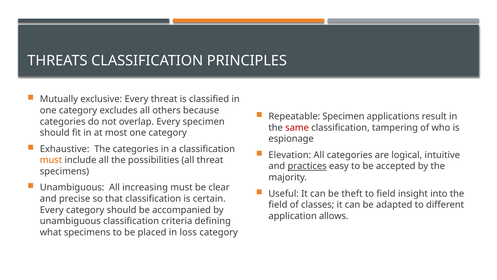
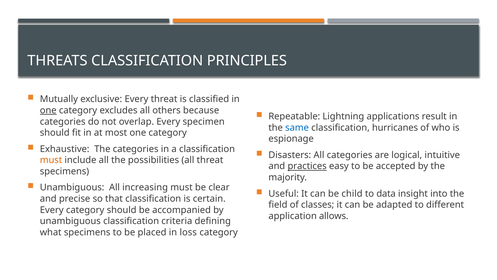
one at (48, 110) underline: none -> present
Repeatable Specimen: Specimen -> Lightning
same colour: red -> blue
tampering: tampering -> hurricanes
Elevation: Elevation -> Disasters
theft: theft -> child
to field: field -> data
